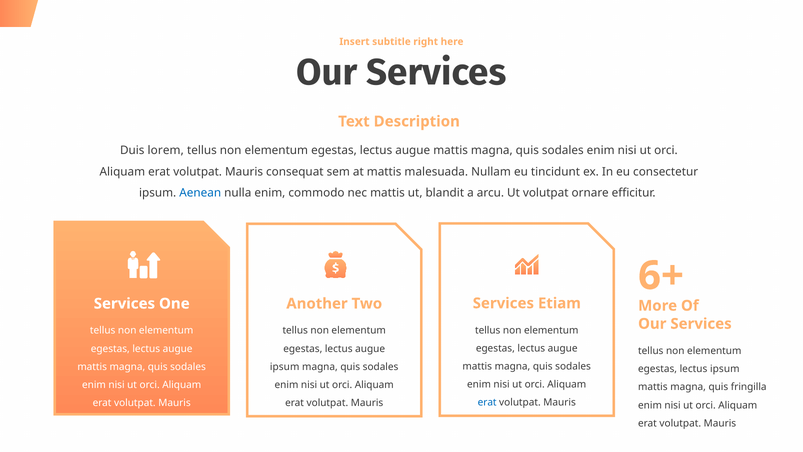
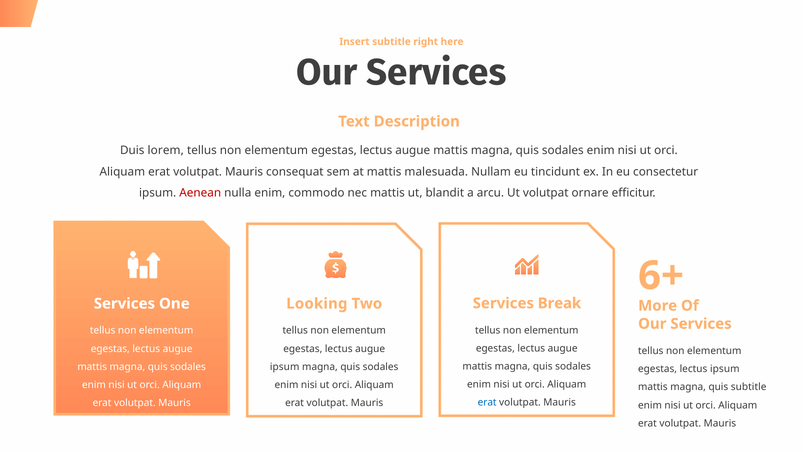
Aenean colour: blue -> red
Etiam: Etiam -> Break
Another: Another -> Looking
quis fringilla: fringilla -> subtitle
